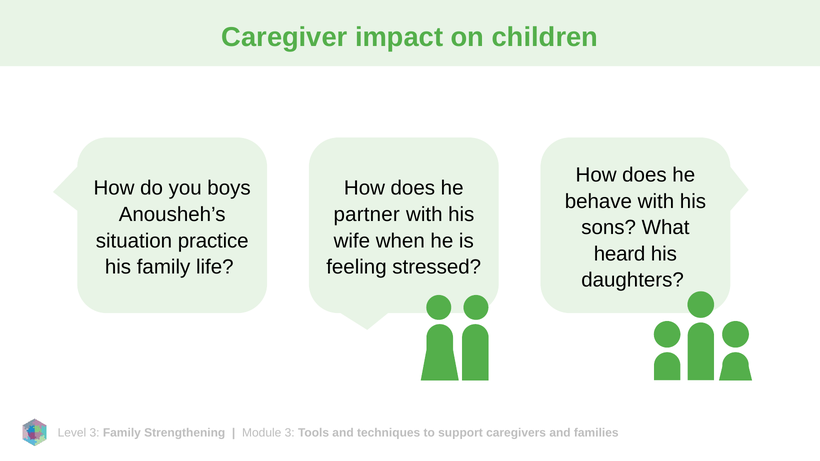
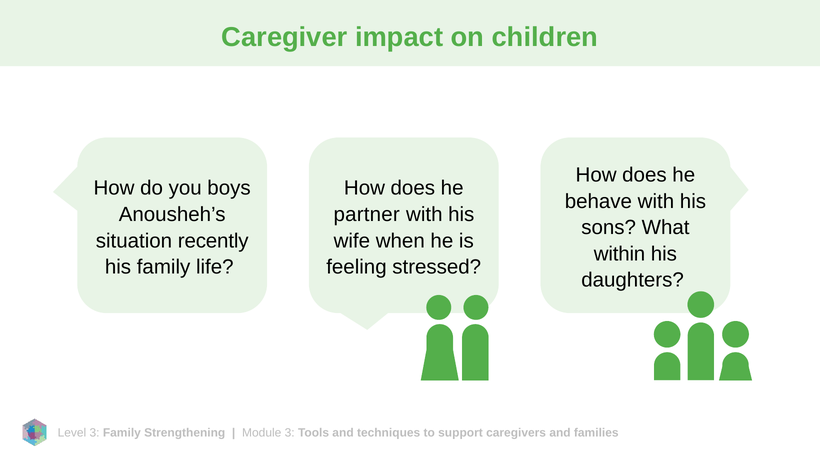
practice: practice -> recently
heard: heard -> within
